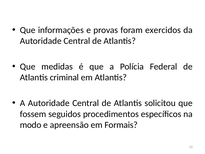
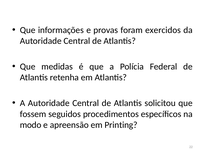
criminal: criminal -> retenha
Formais: Formais -> Printing
